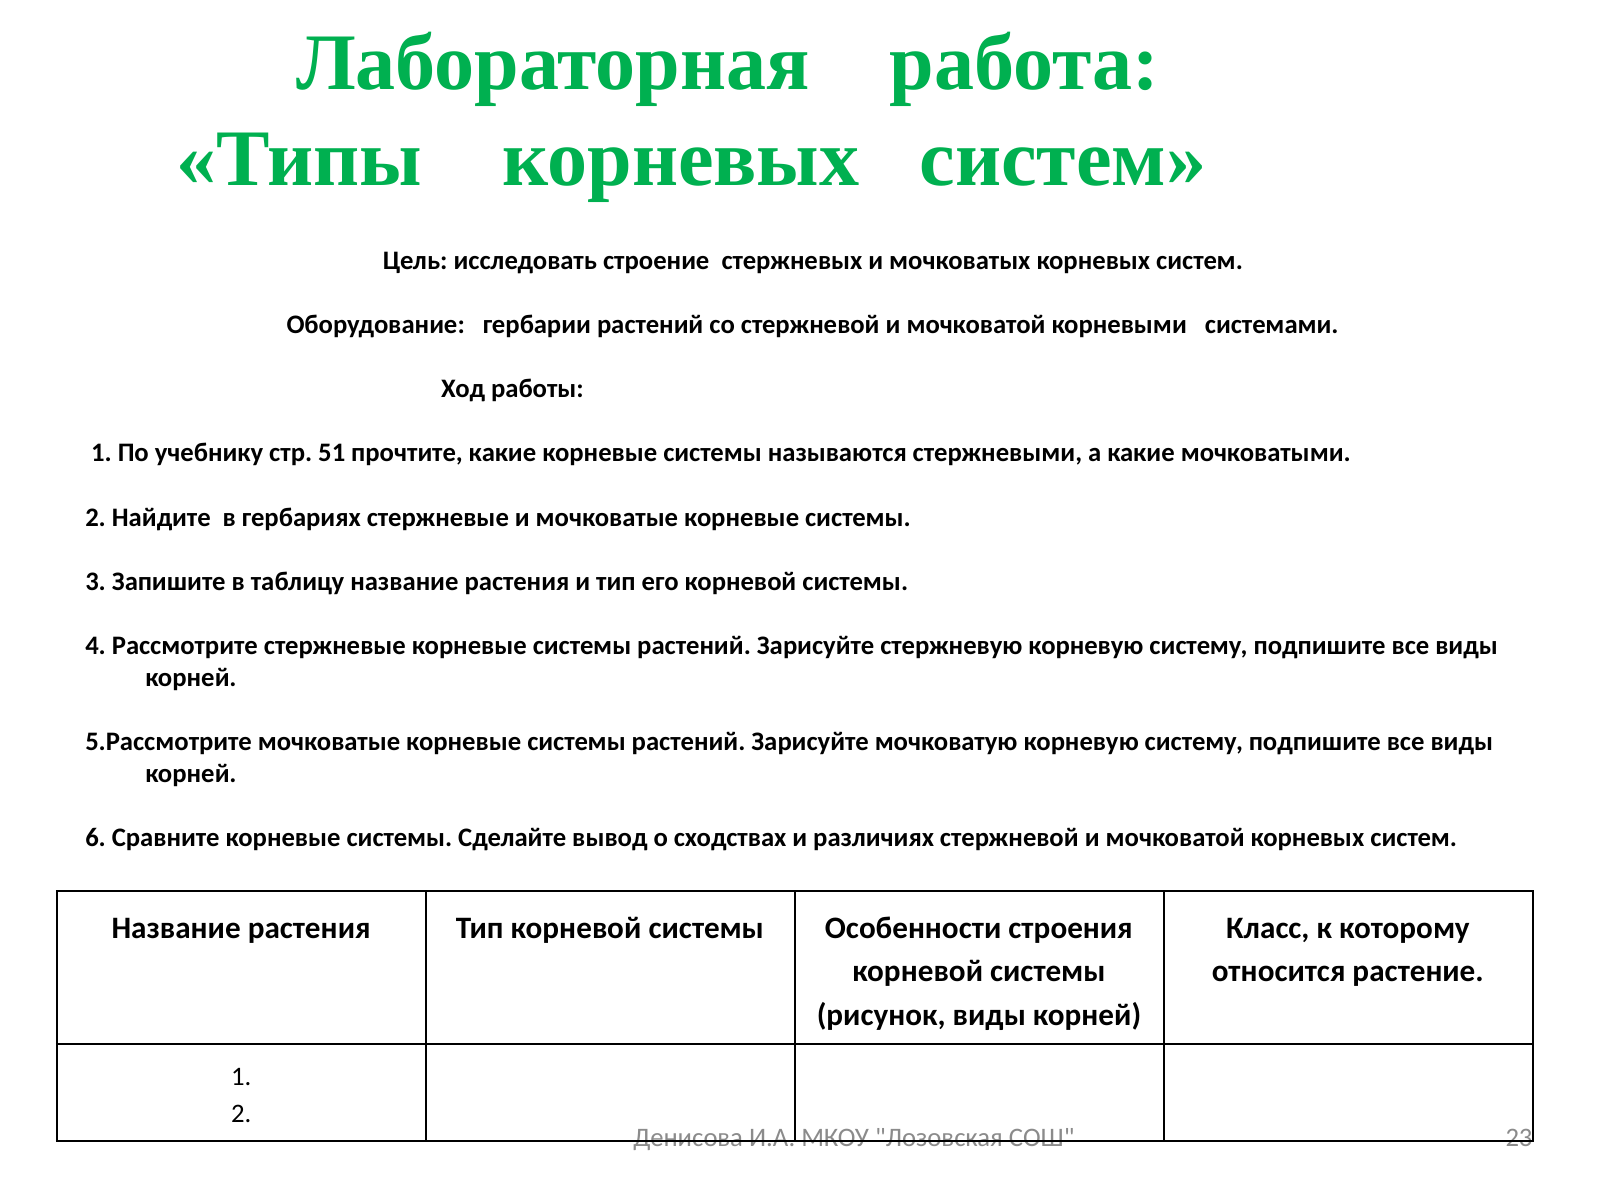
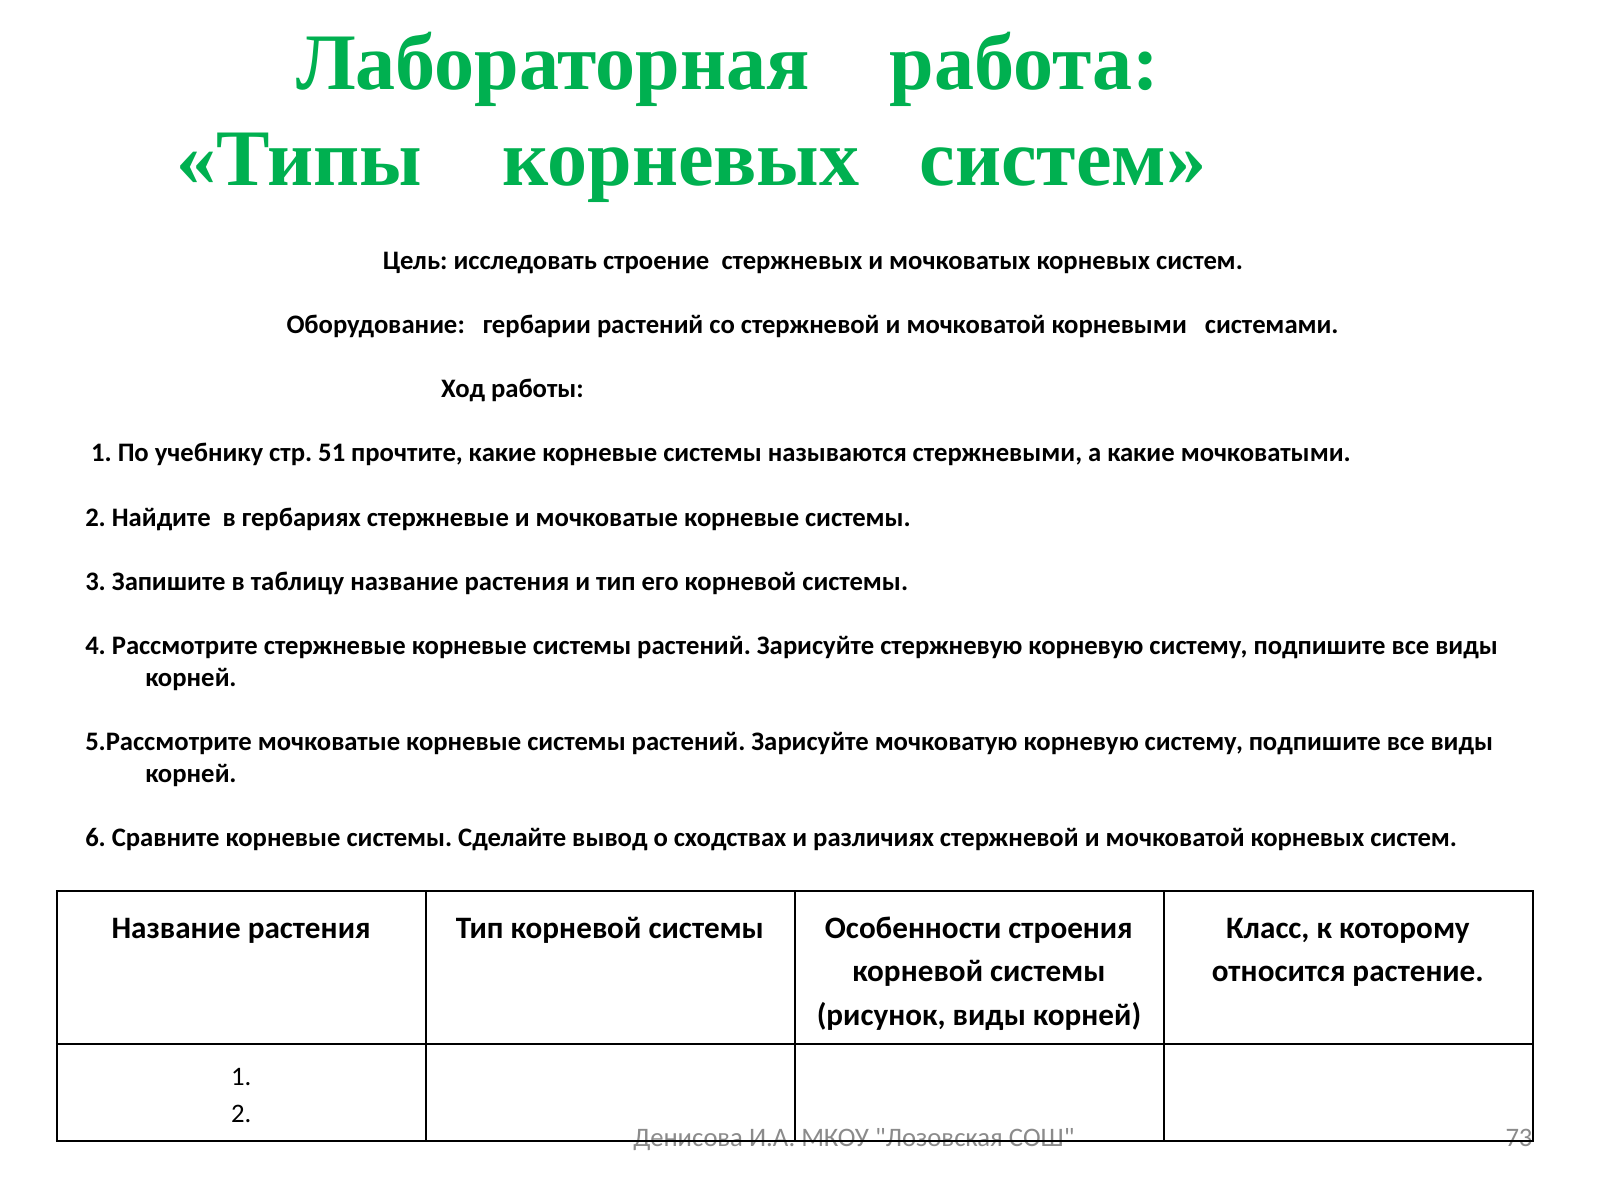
23: 23 -> 73
